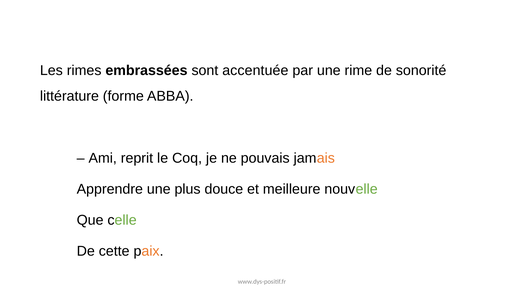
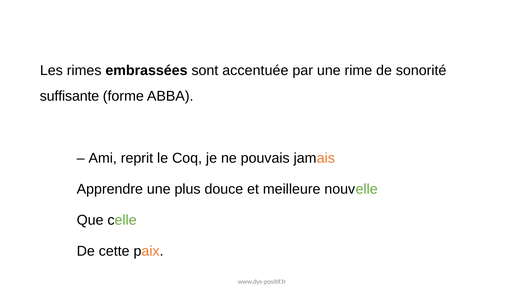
littérature: littérature -> suffisante
